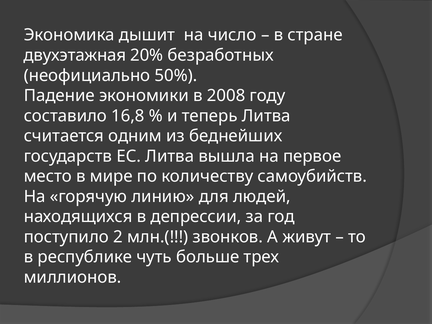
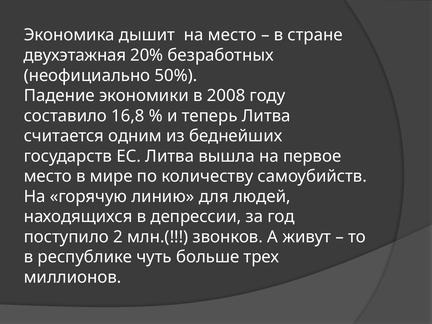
на число: число -> место
